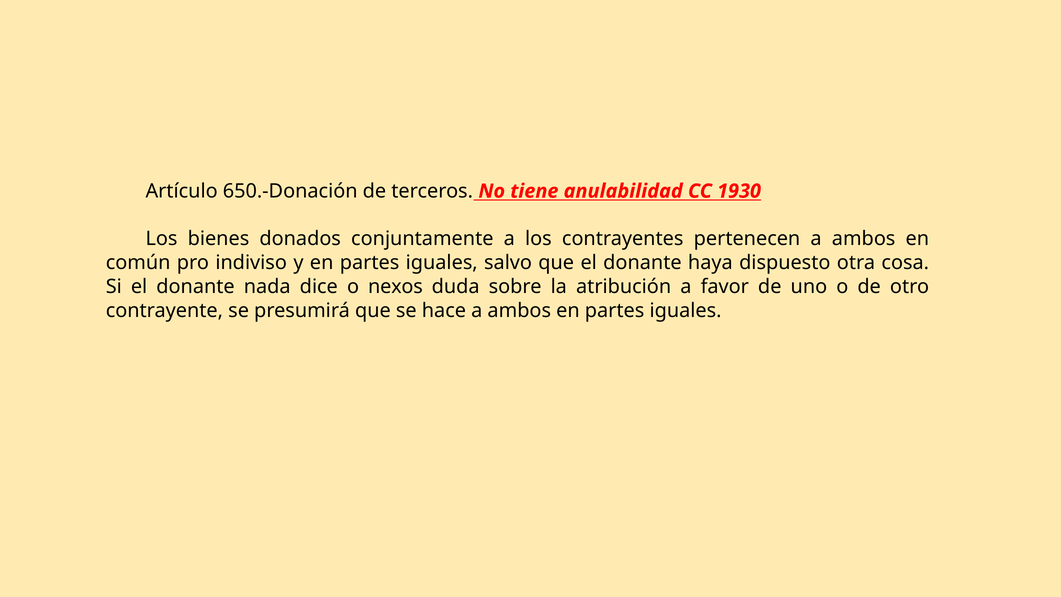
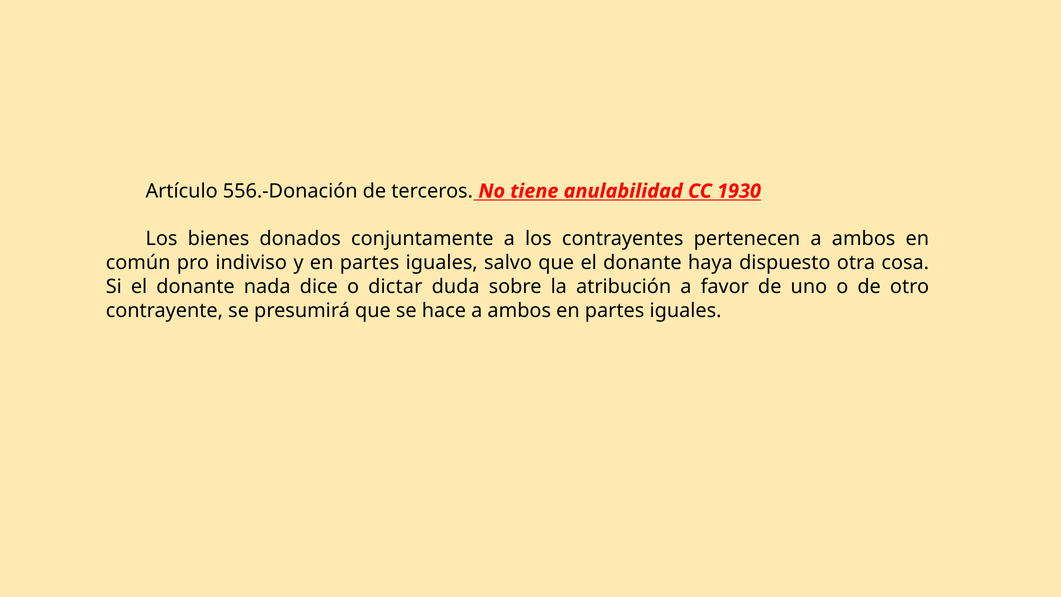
650.-Donación: 650.-Donación -> 556.-Donación
nexos: nexos -> dictar
